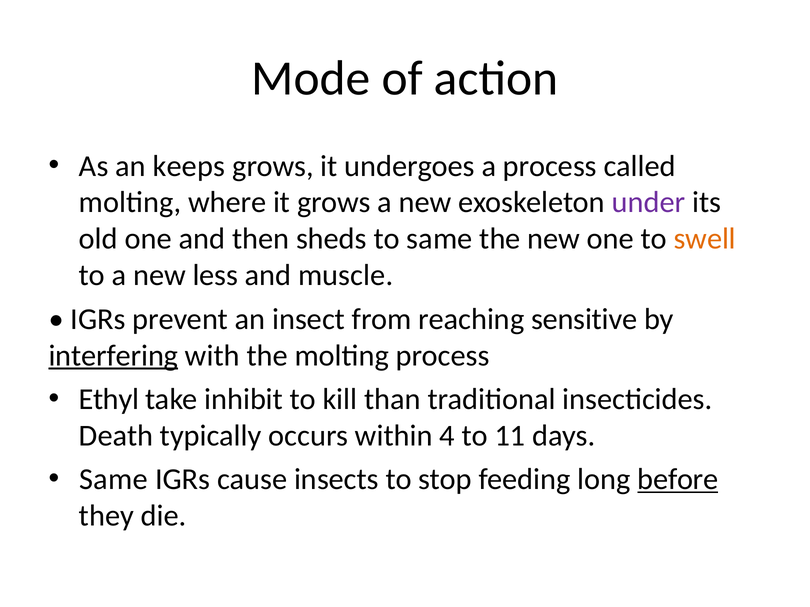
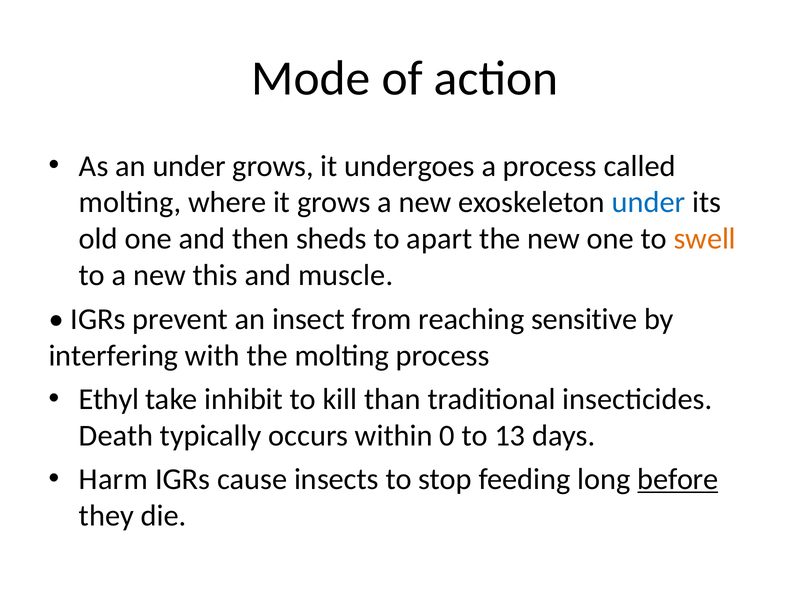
an keeps: keeps -> under
under at (649, 203) colour: purple -> blue
to same: same -> apart
less: less -> this
interfering underline: present -> none
4: 4 -> 0
11: 11 -> 13
Same at (113, 480): Same -> Harm
